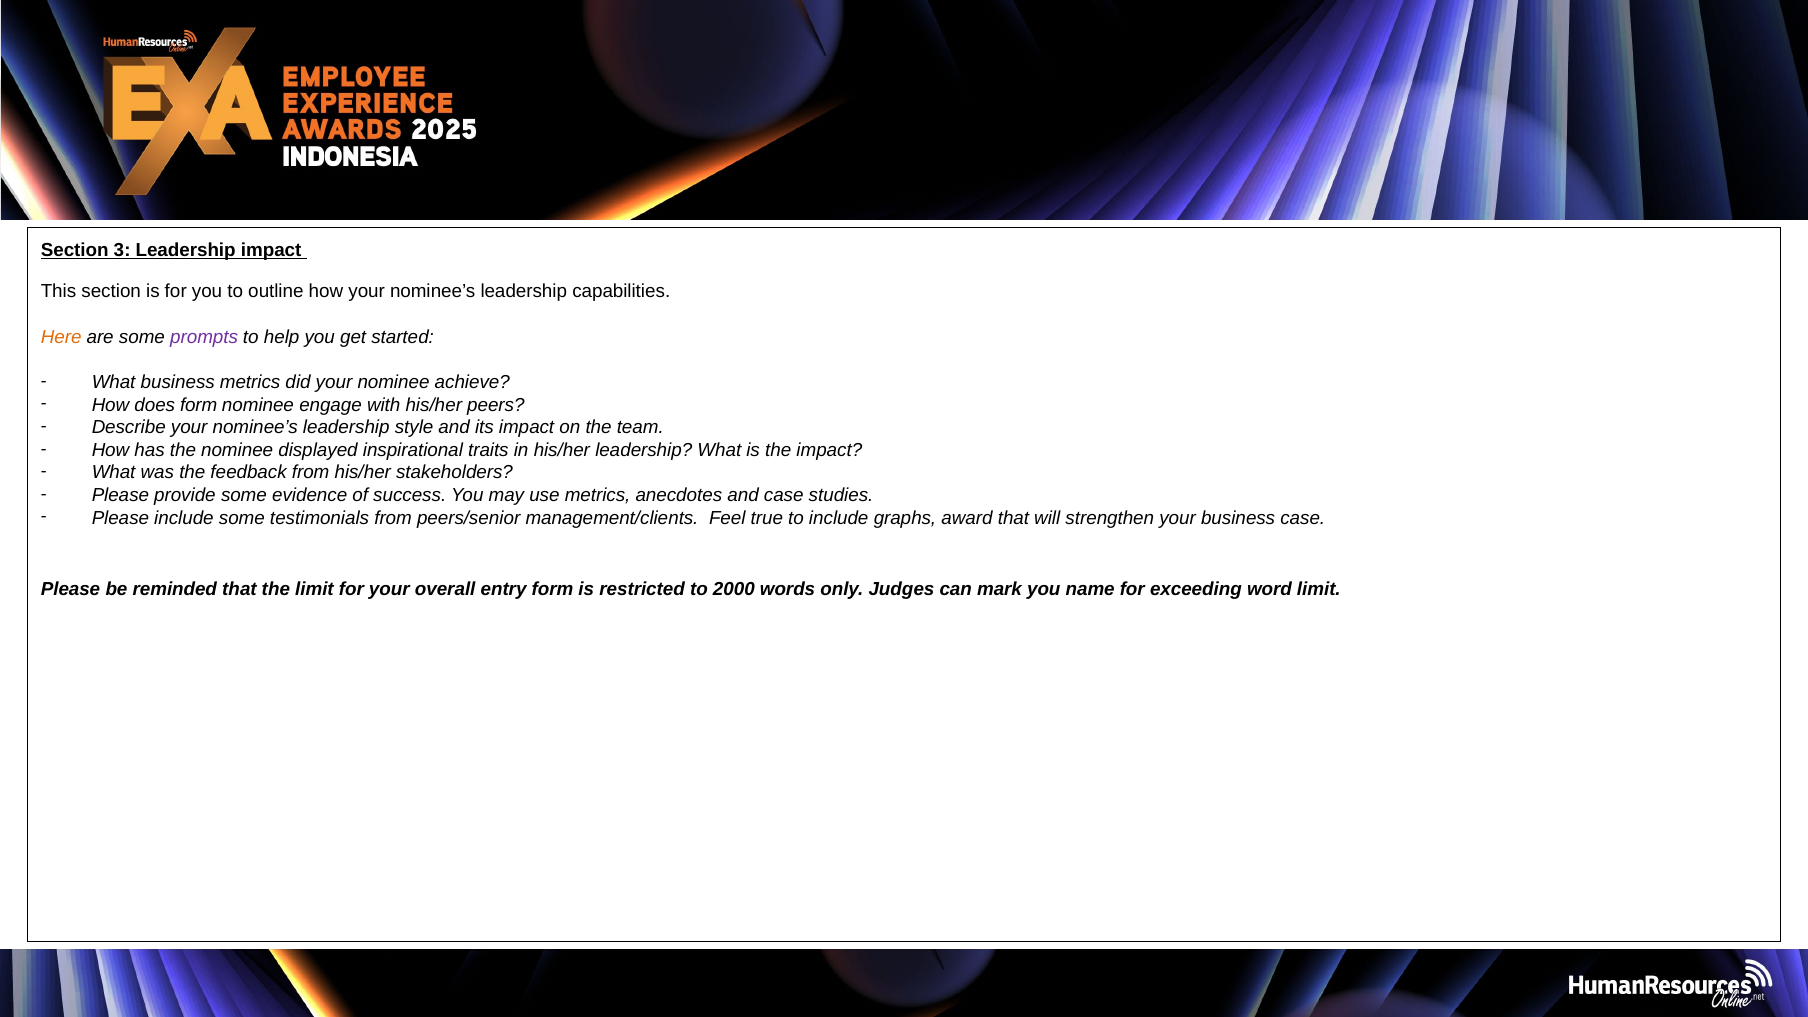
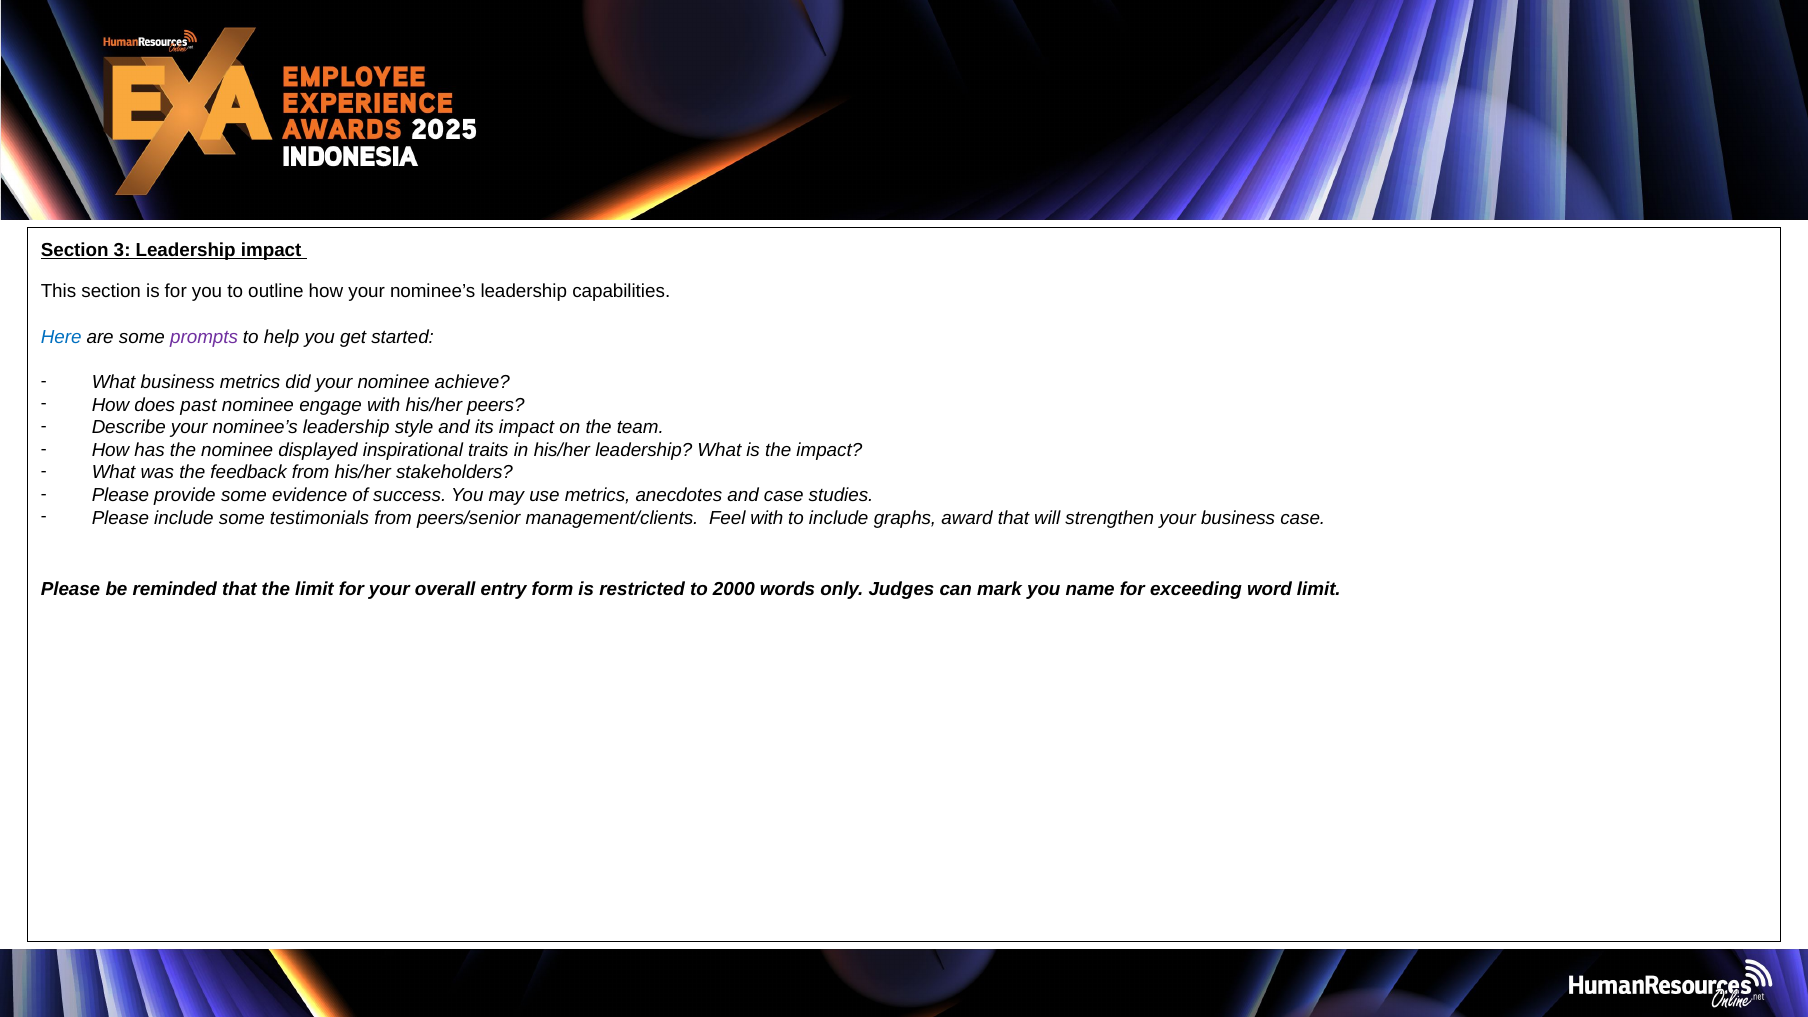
Here colour: orange -> blue
does form: form -> past
Feel true: true -> with
